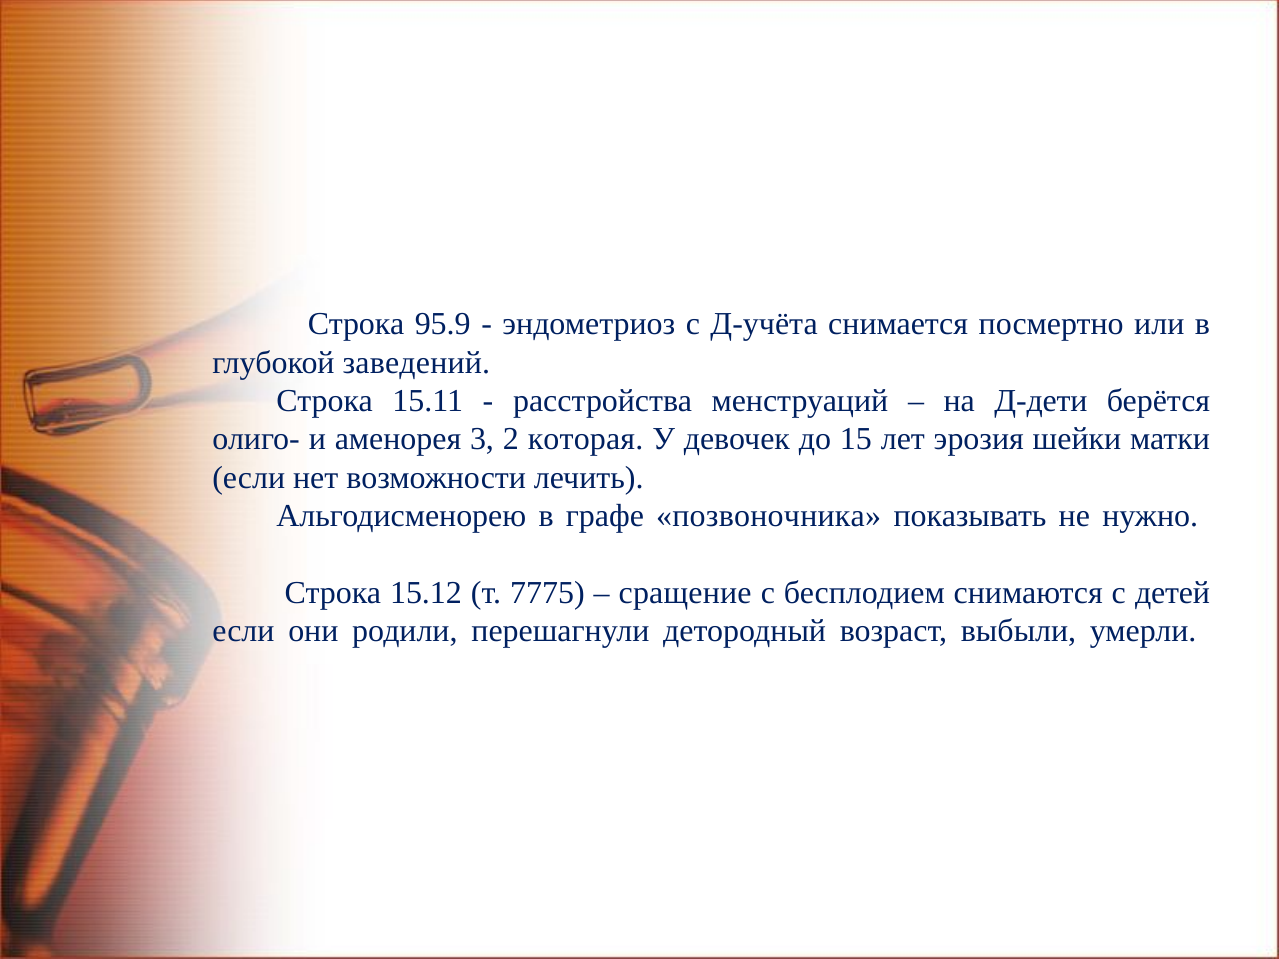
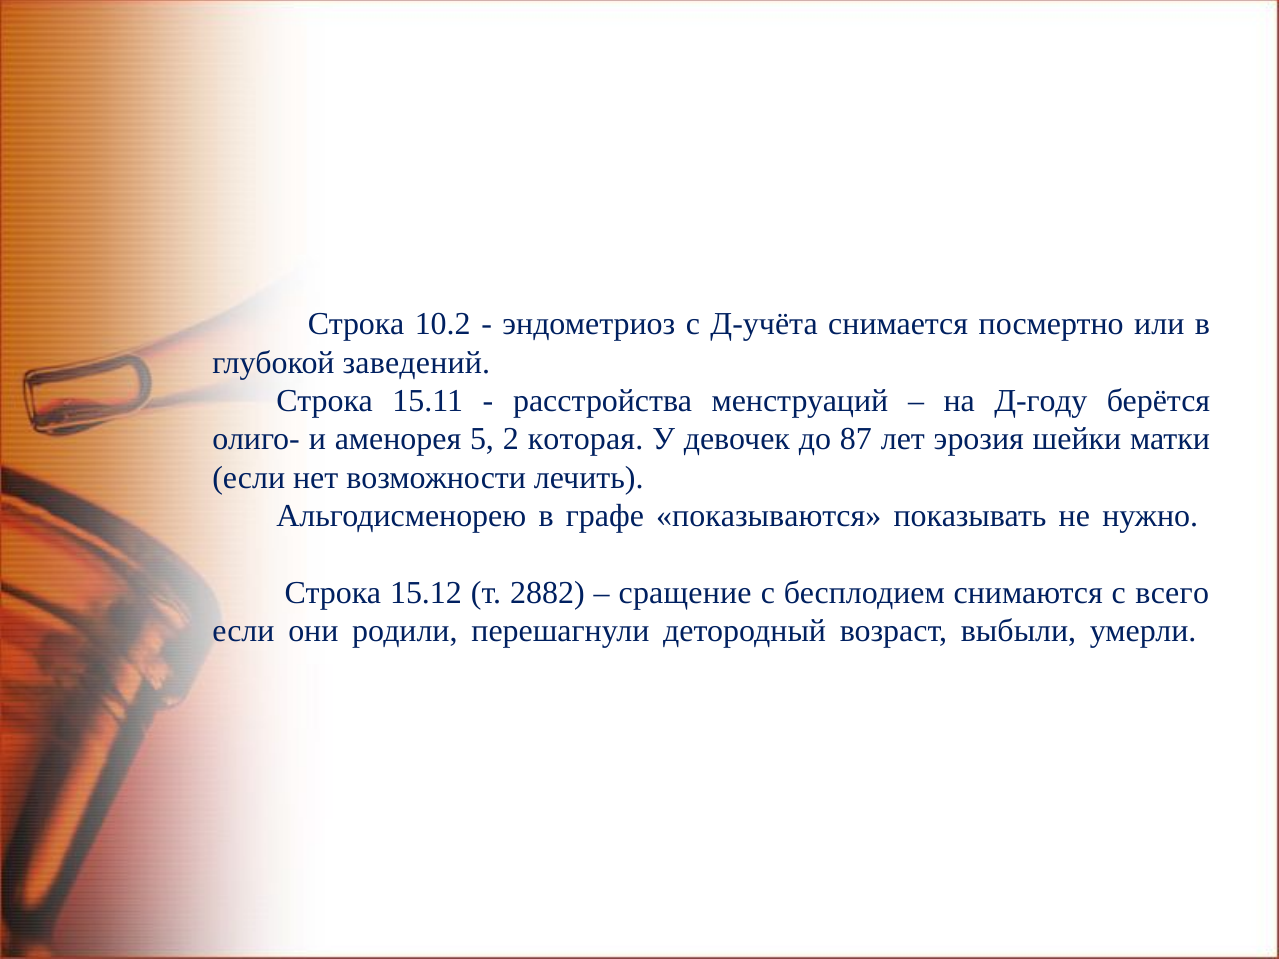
95.9: 95.9 -> 10.2
Д-дети: Д-дети -> Д-году
3: 3 -> 5
15: 15 -> 87
позвоночника: позвоночника -> показываются
7775: 7775 -> 2882
детей: детей -> всего
